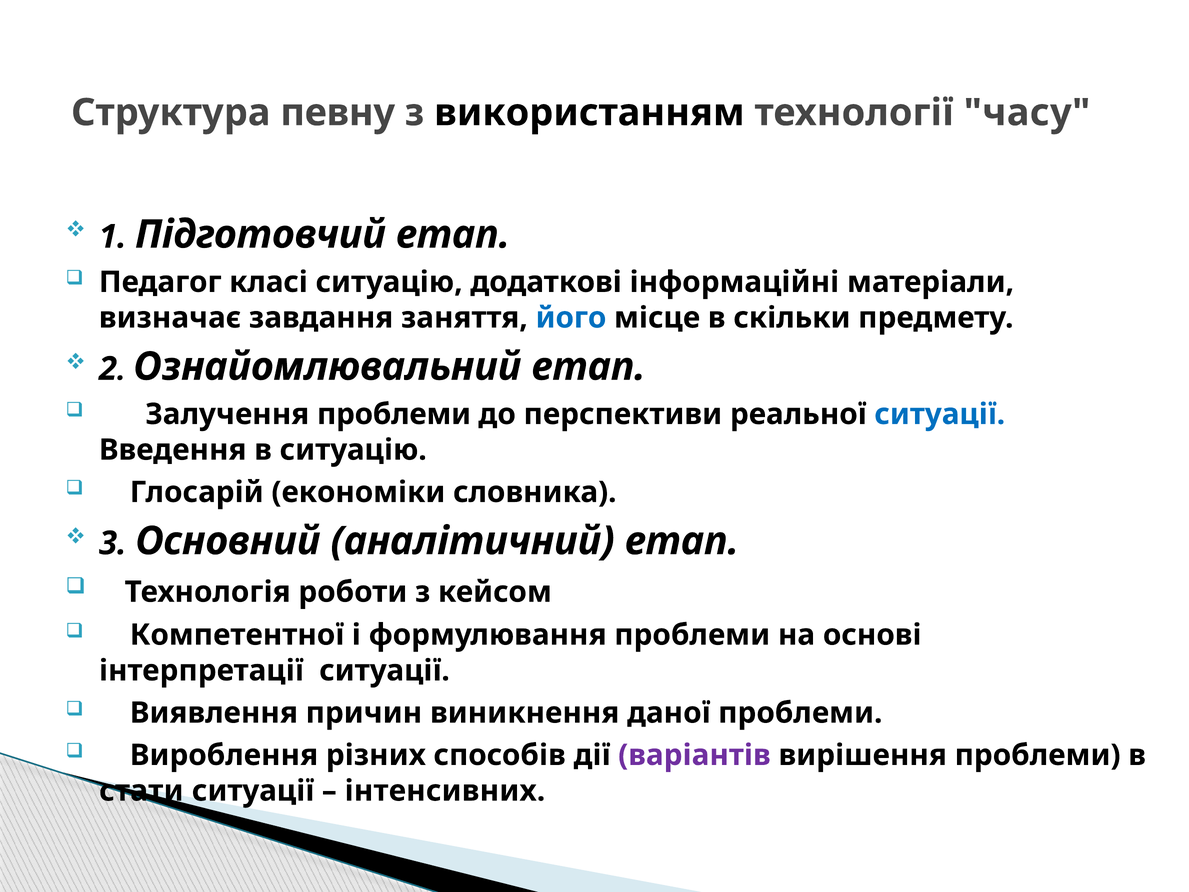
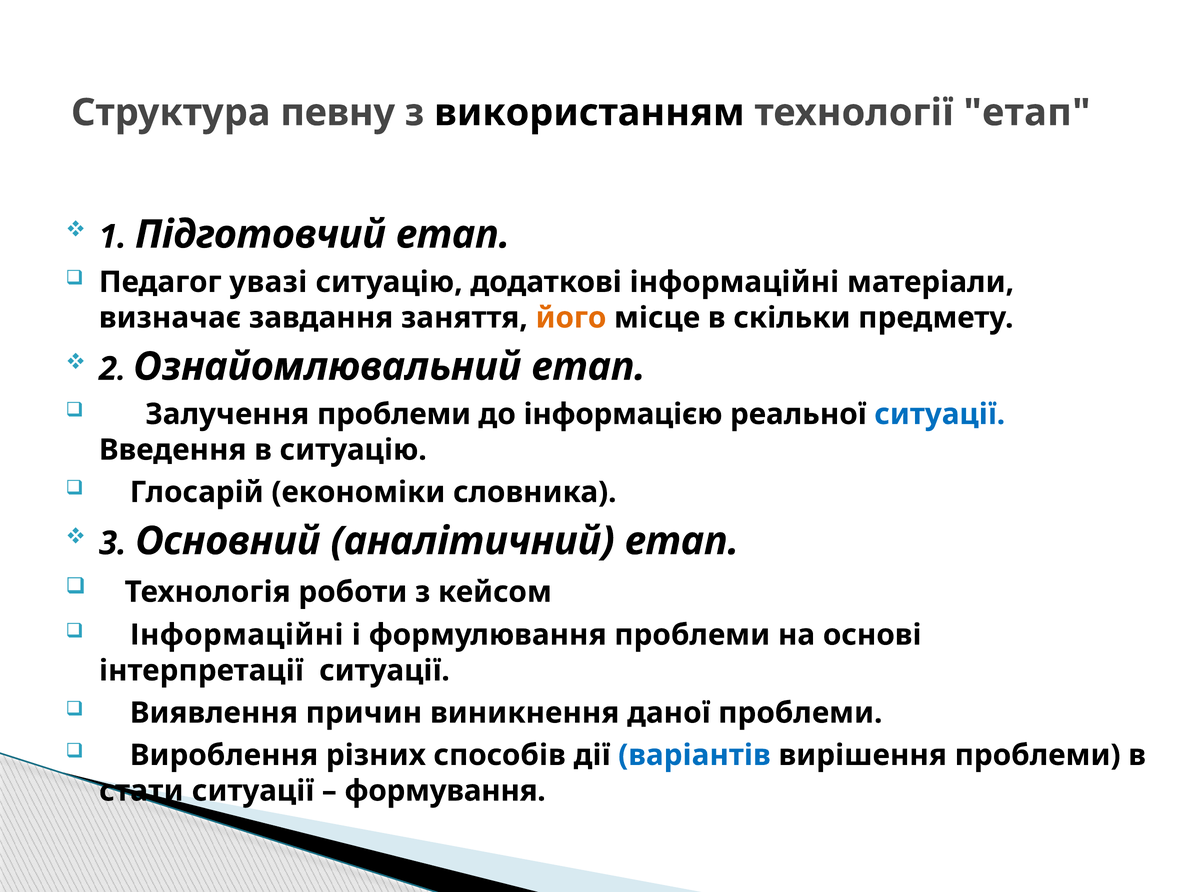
технології часу: часу -> етап
класі: класі -> увазі
його colour: blue -> orange
перспективи: перспективи -> інформацією
Компетентної at (237, 635): Компетентної -> Інформаційні
варіантів colour: purple -> blue
інтенсивних: інтенсивних -> формування
